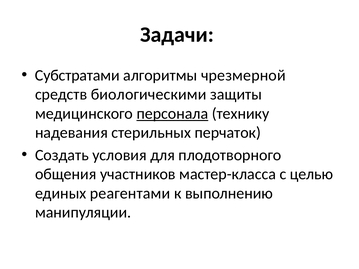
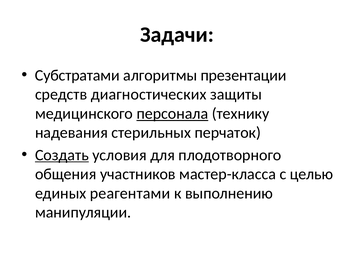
чрезмерной: чрезмерной -> презентации
биологическими: биологическими -> диагностических
Создать underline: none -> present
